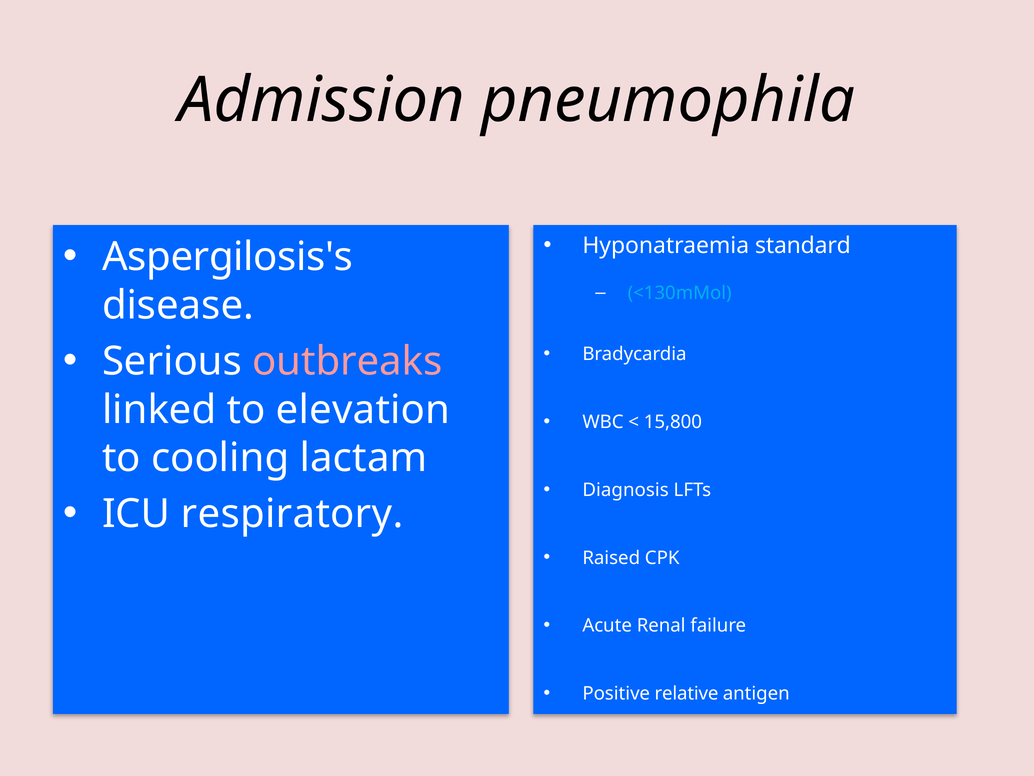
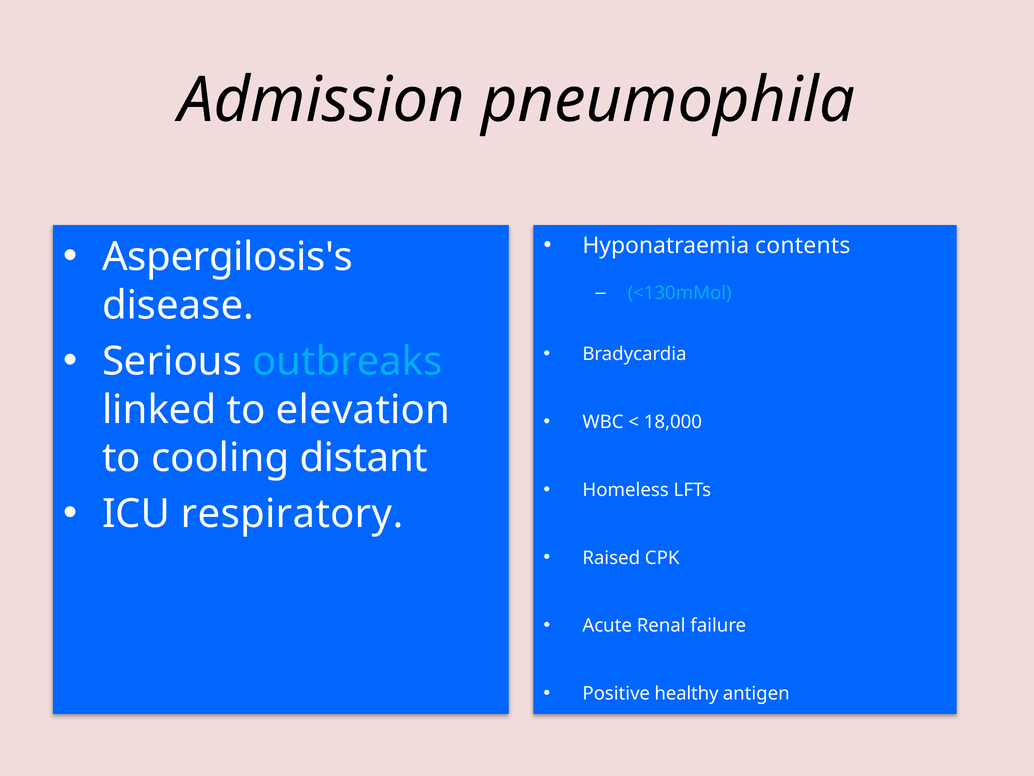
standard: standard -> contents
outbreaks colour: pink -> light blue
15,800: 15,800 -> 18,000
lactam: lactam -> distant
Diagnosis: Diagnosis -> Homeless
relative: relative -> healthy
